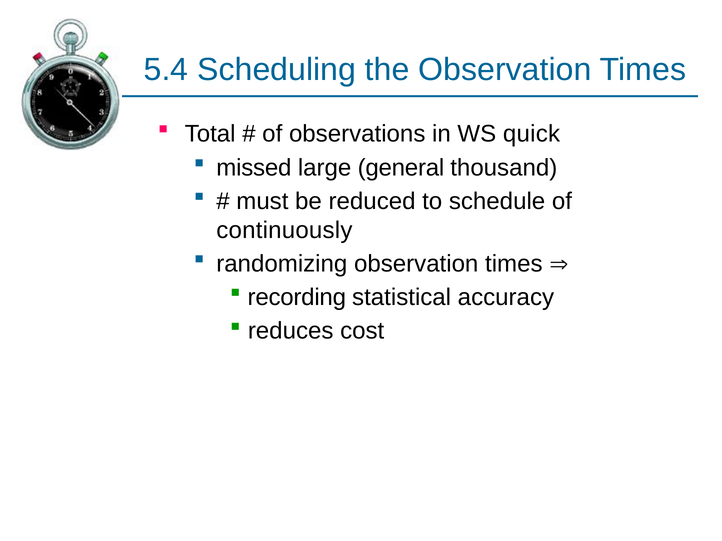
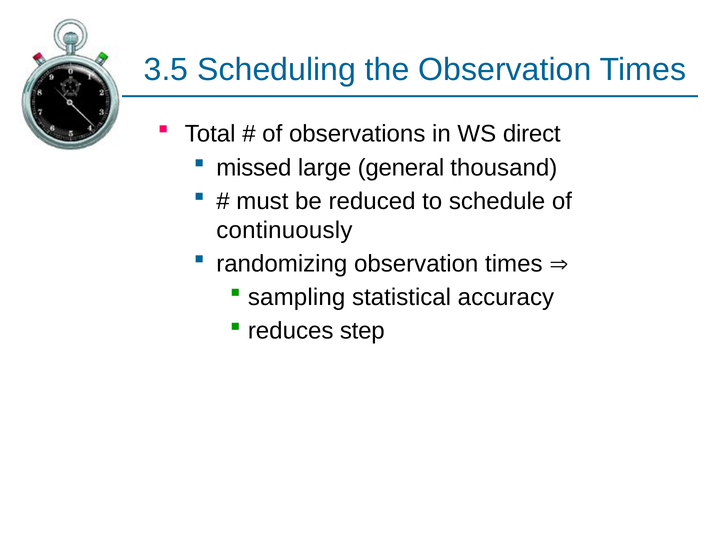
5.4: 5.4 -> 3.5
quick: quick -> direct
recording: recording -> sampling
cost: cost -> step
